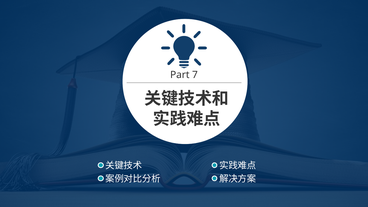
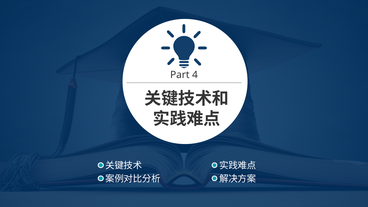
7: 7 -> 4
